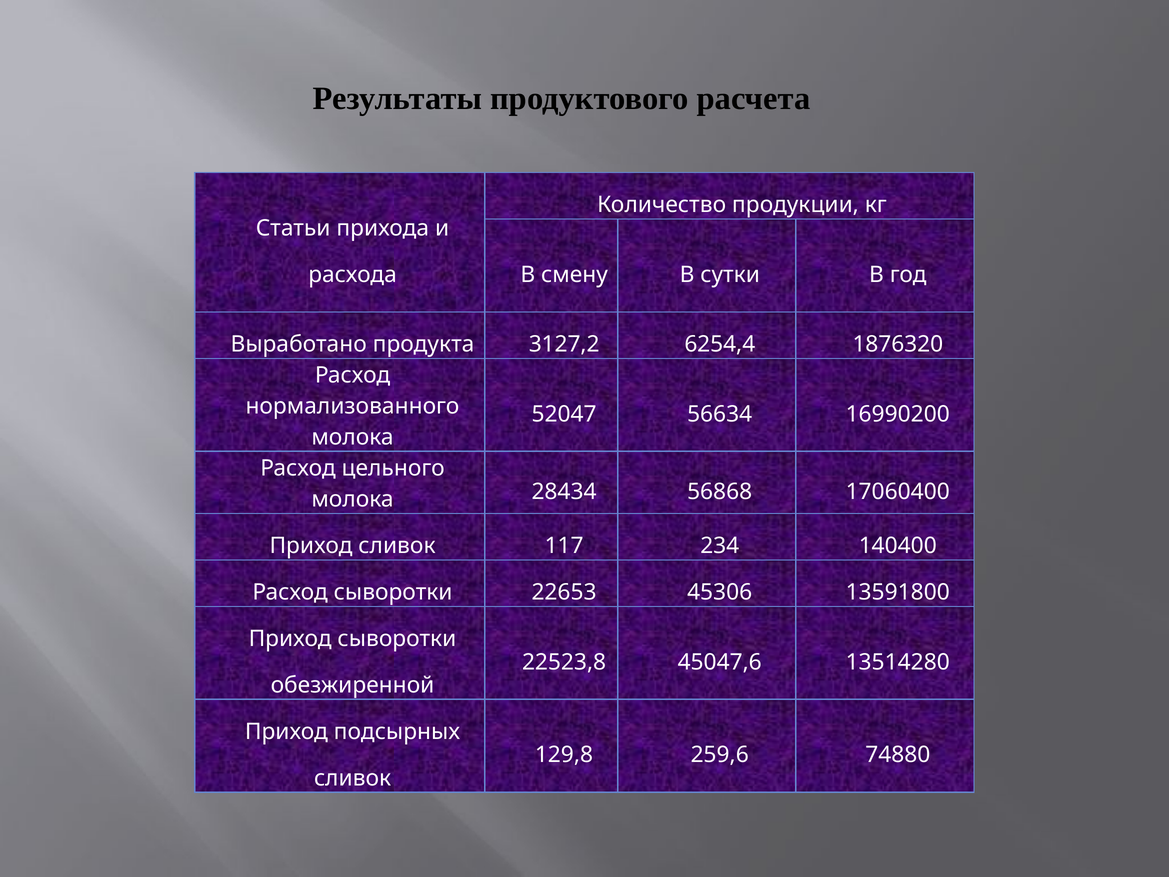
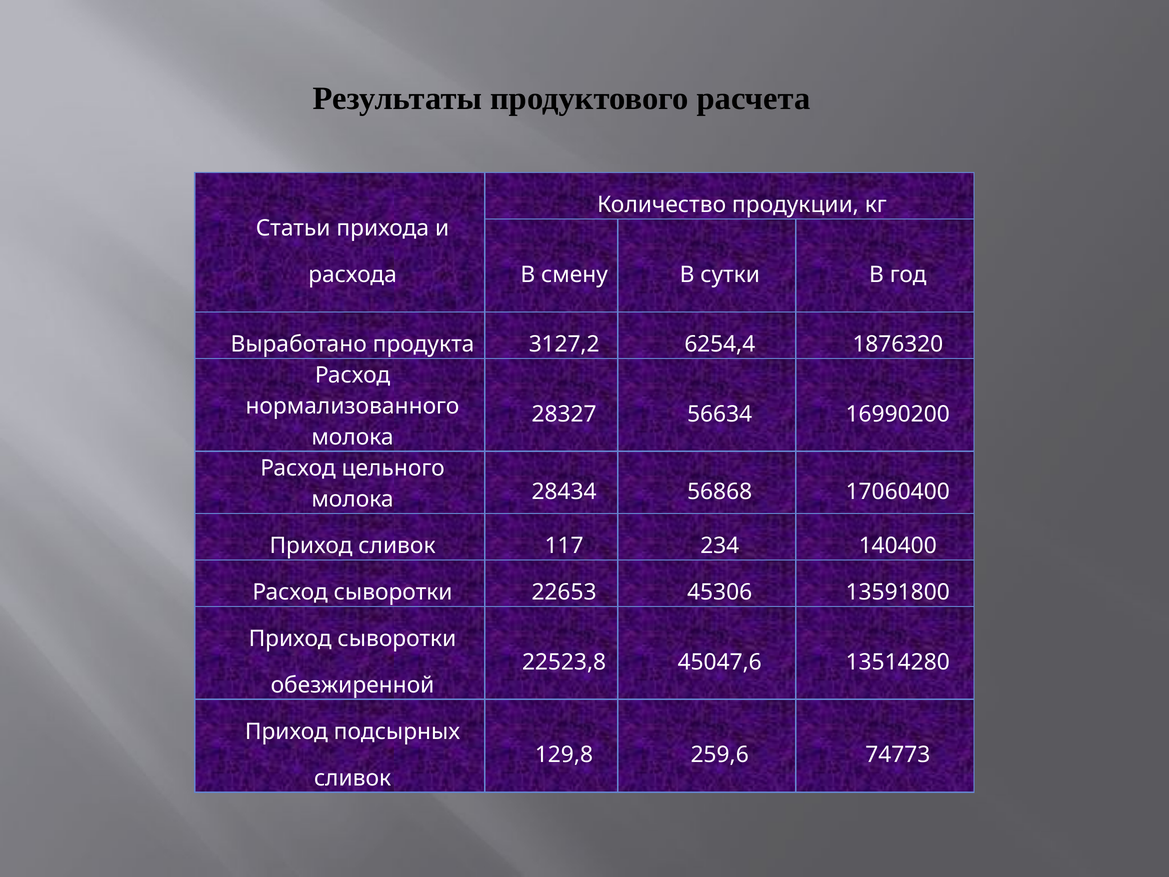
52047: 52047 -> 28327
74880: 74880 -> 74773
